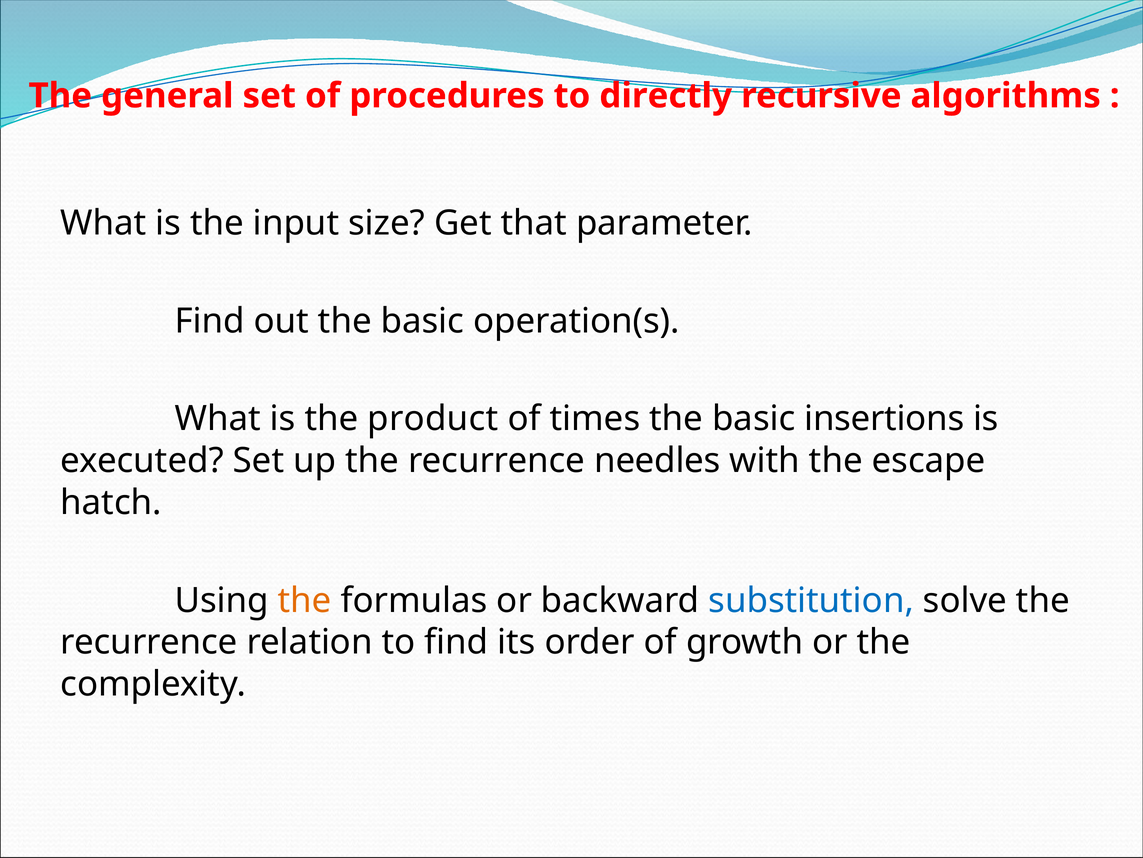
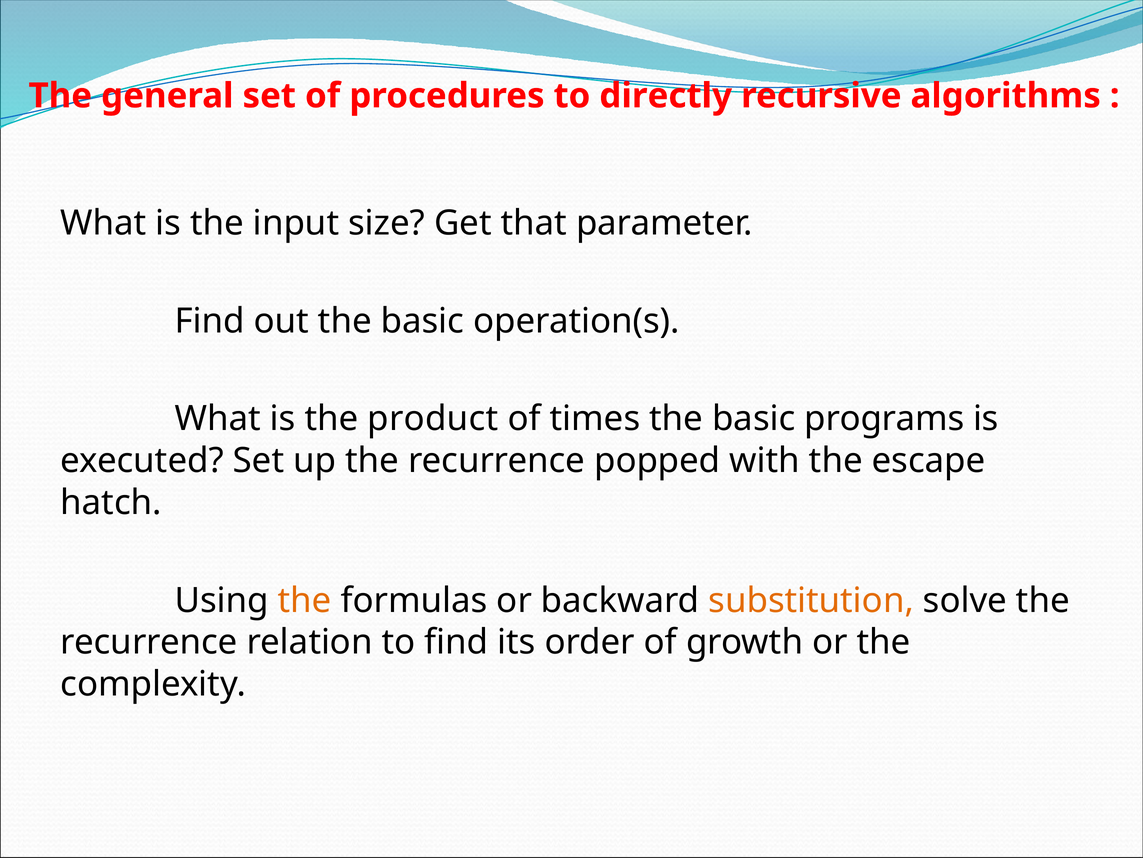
insertions: insertions -> programs
needles: needles -> popped
substitution colour: blue -> orange
